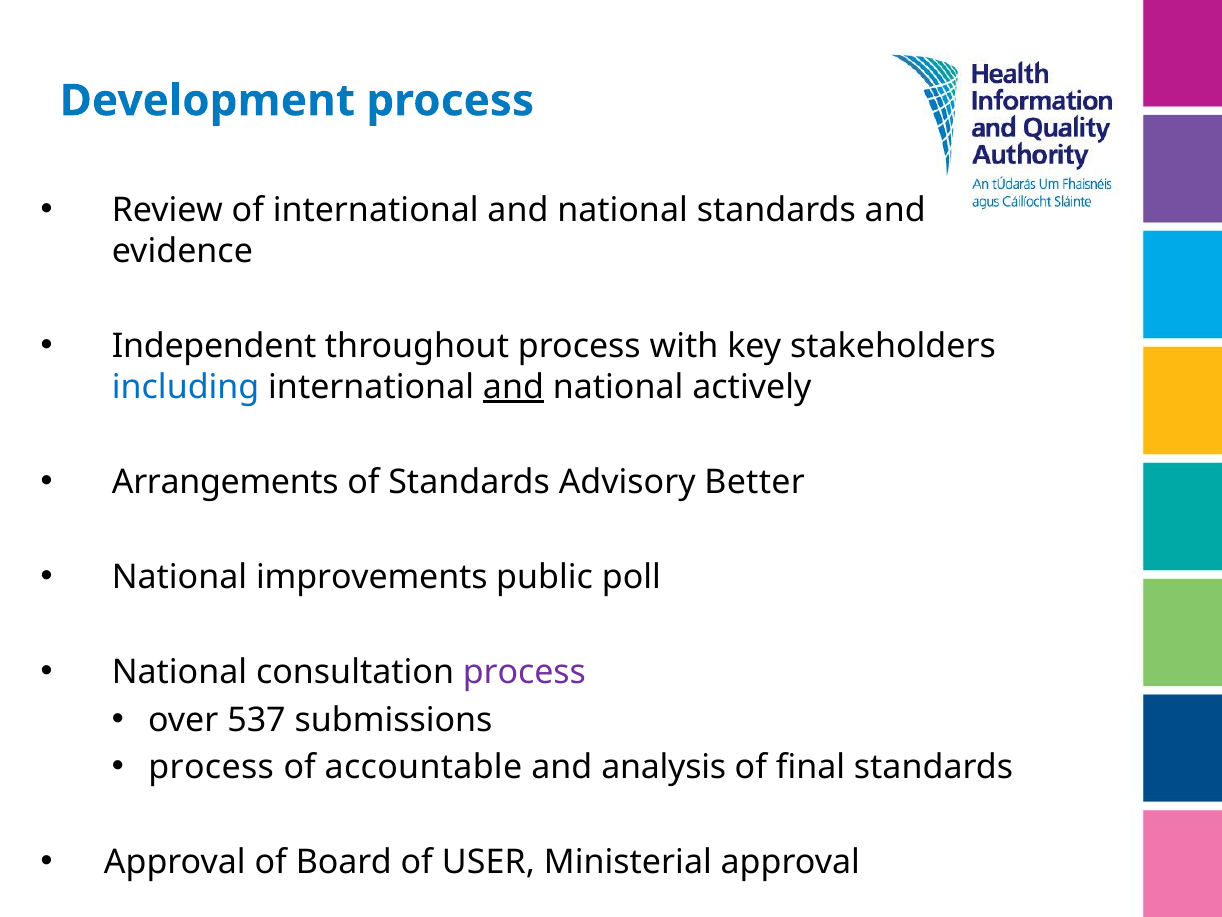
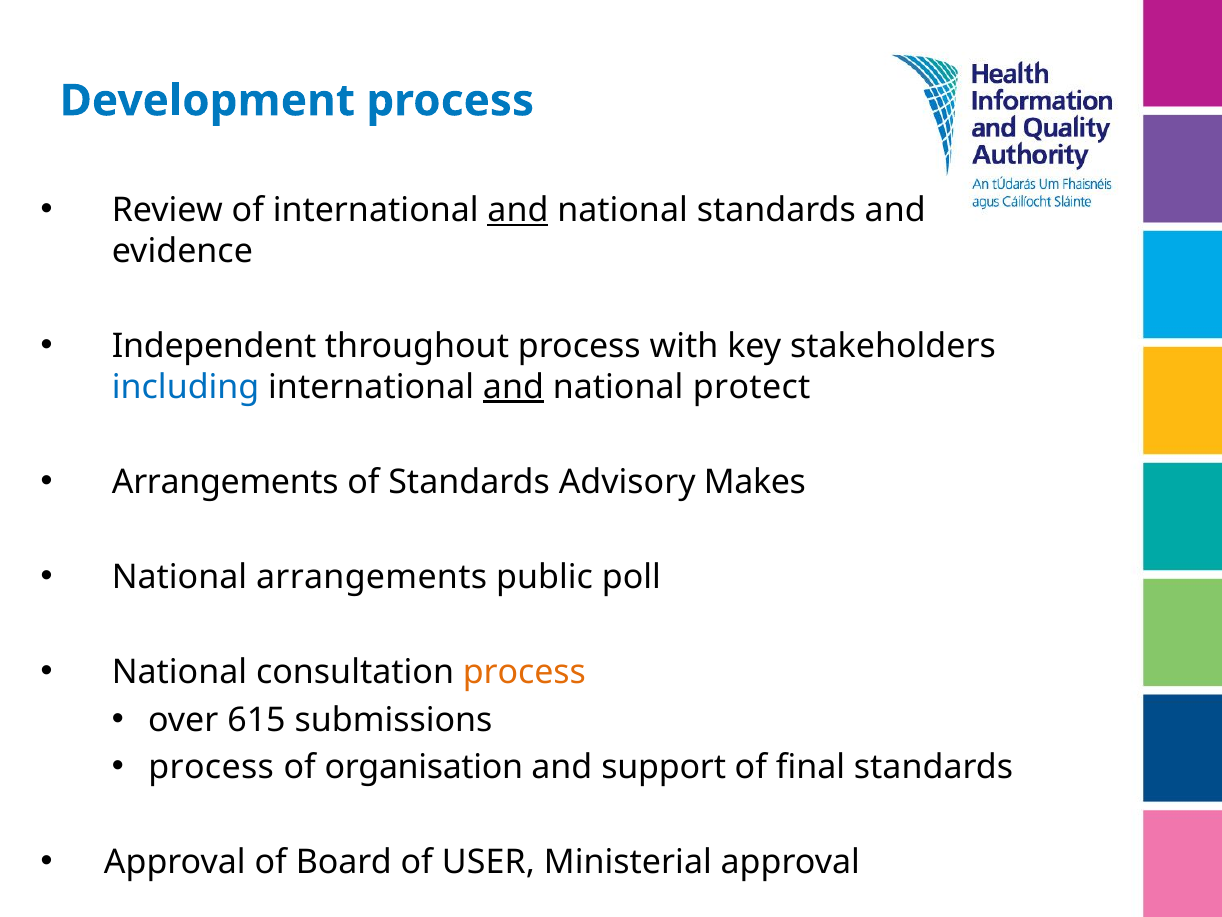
and at (518, 210) underline: none -> present
actively: actively -> protect
Better: Better -> Makes
National improvements: improvements -> arrangements
process at (524, 672) colour: purple -> orange
537: 537 -> 615
accountable: accountable -> organisation
analysis: analysis -> support
